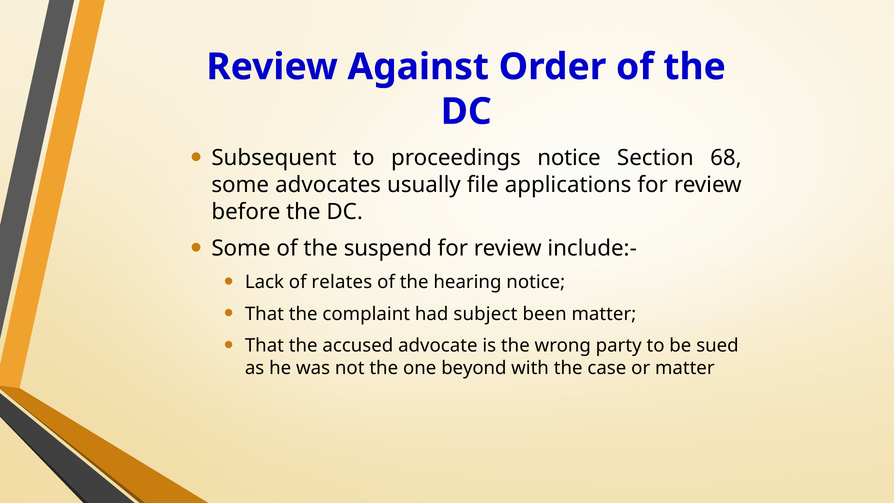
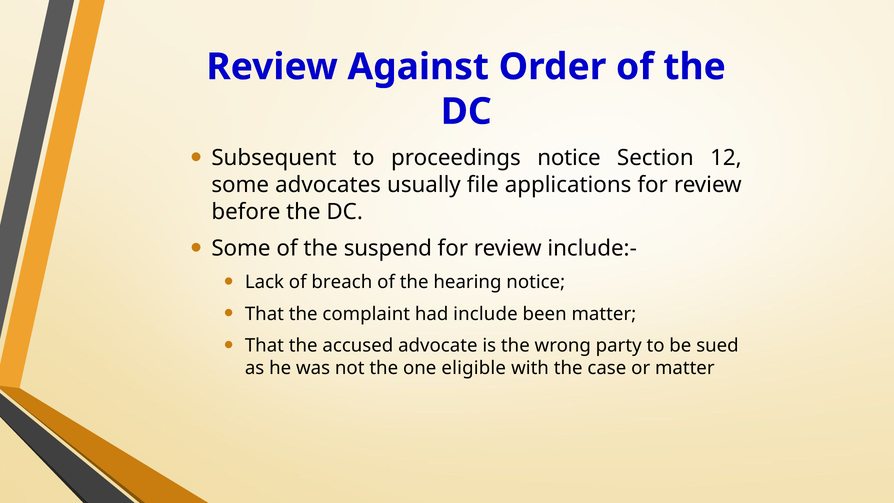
68: 68 -> 12
relates: relates -> breach
subject: subject -> include
beyond: beyond -> eligible
